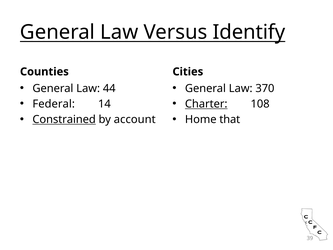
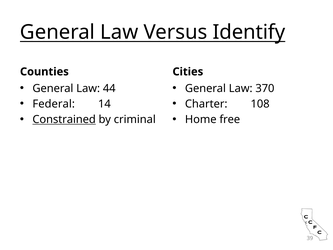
Charter underline: present -> none
account: account -> criminal
that: that -> free
